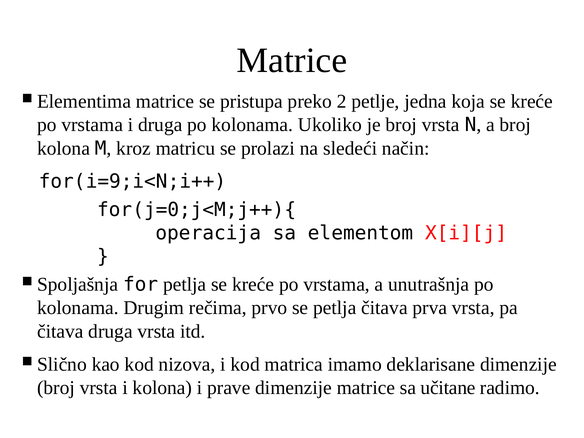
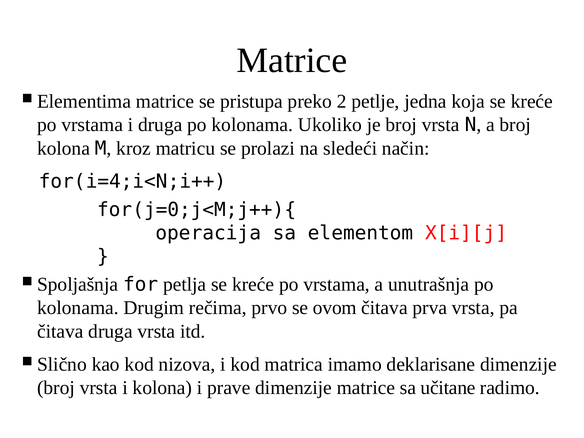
for(i=9;i<N;i++: for(i=9;i<N;i++ -> for(i=4;i<N;i++
se petlja: petlja -> ovom
